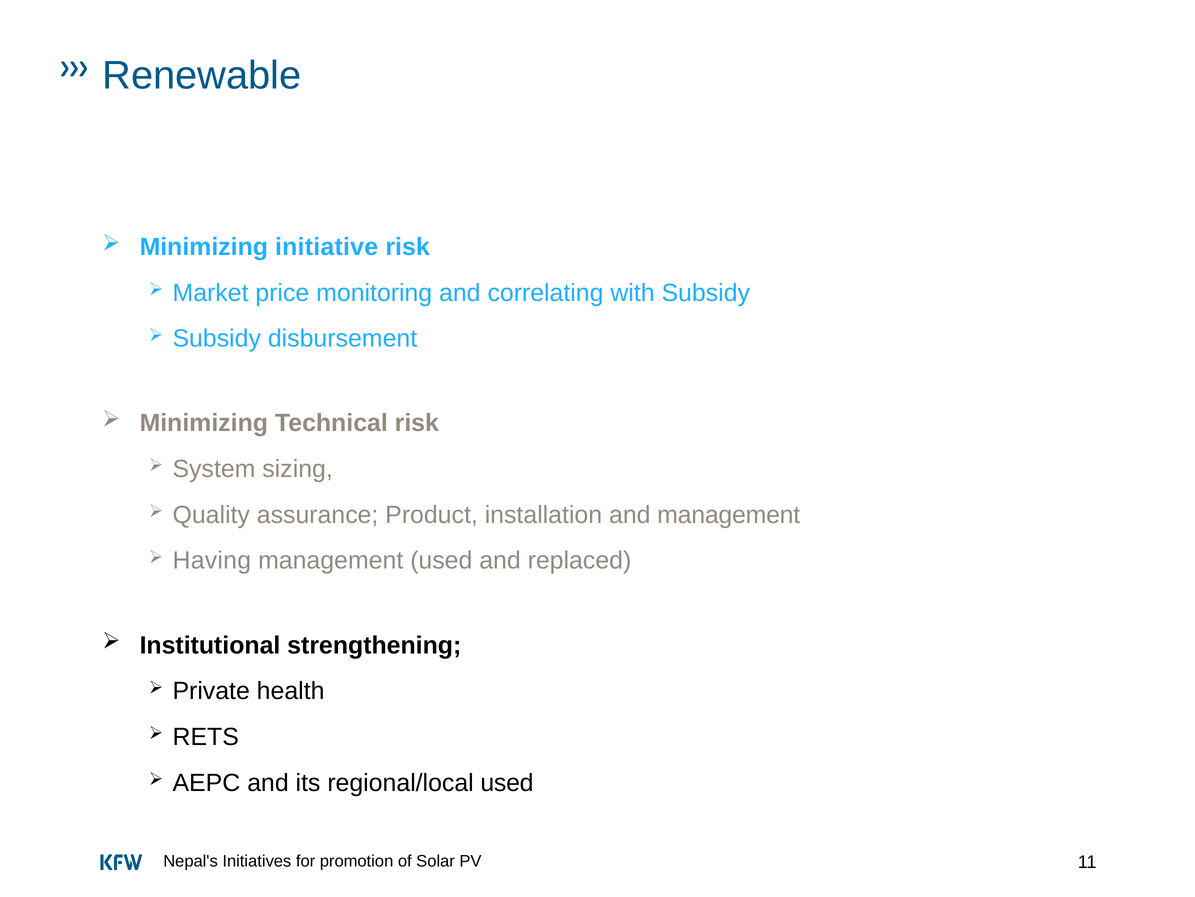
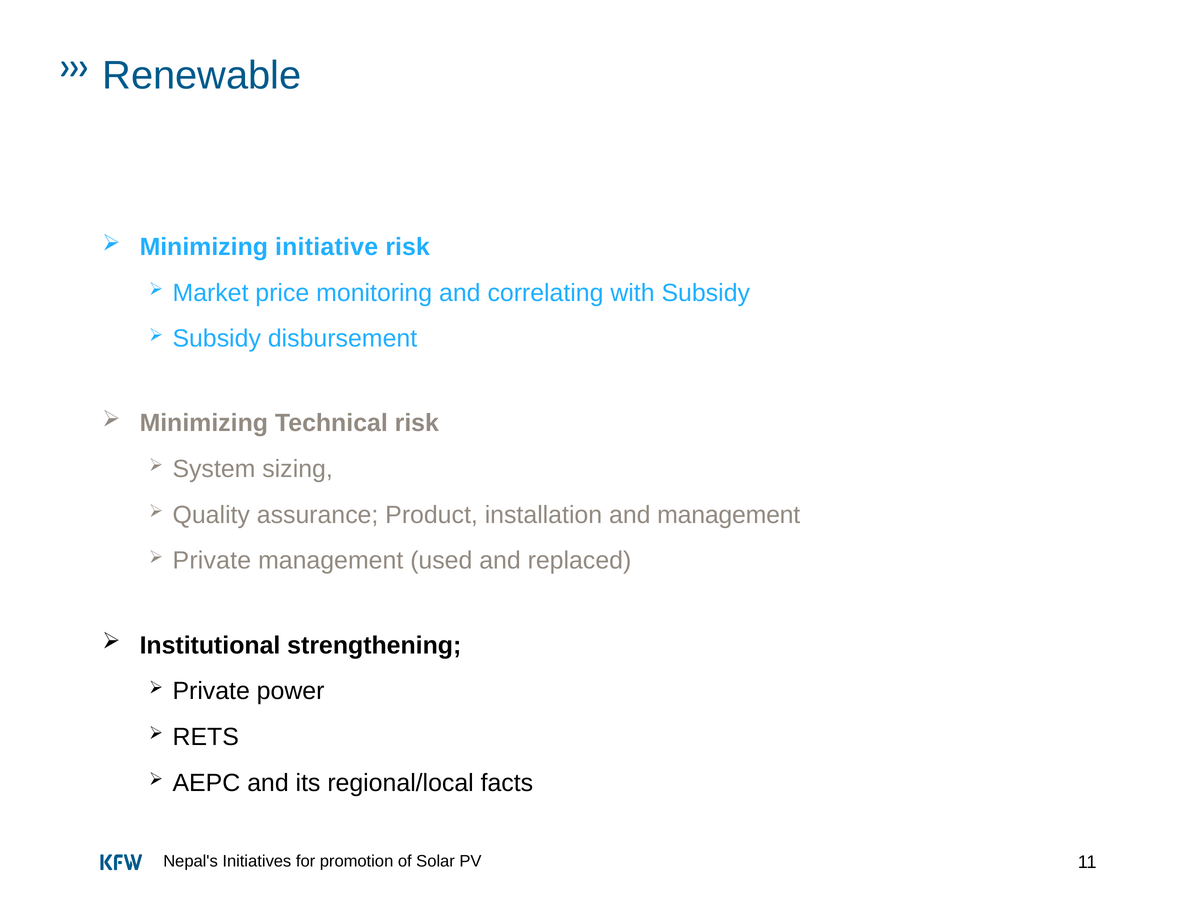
Having at (212, 560): Having -> Private
health: health -> power
regional/local used: used -> facts
